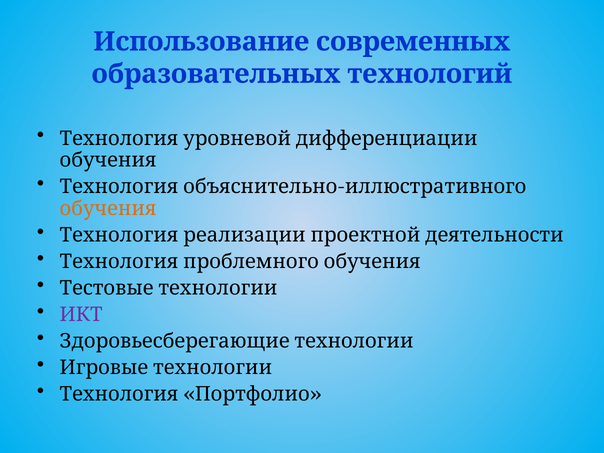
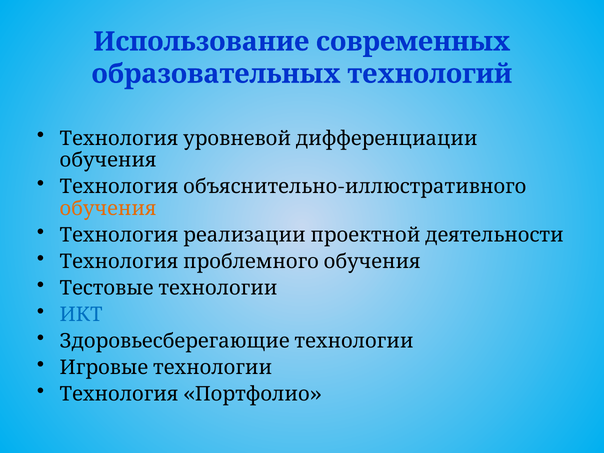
ИКТ colour: purple -> blue
